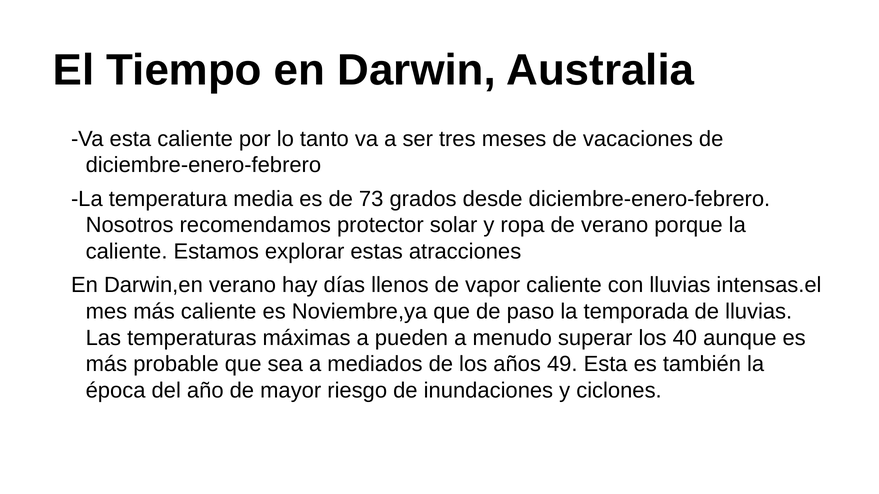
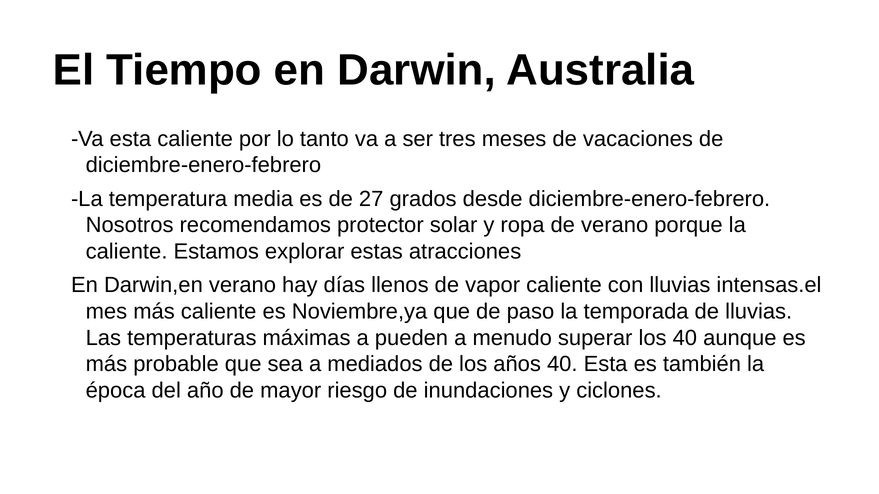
73: 73 -> 27
años 49: 49 -> 40
